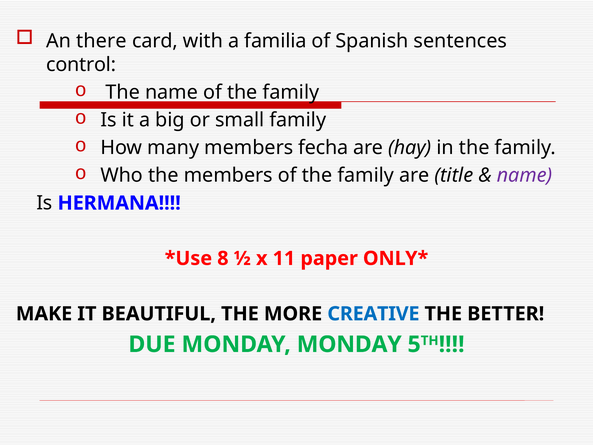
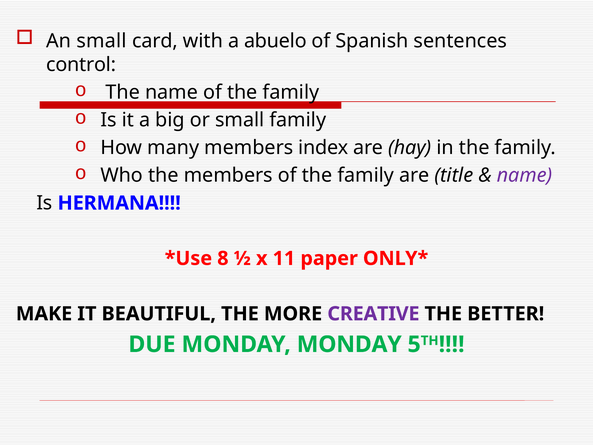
An there: there -> small
familia: familia -> abuelo
fecha: fecha -> index
CREATIVE colour: blue -> purple
